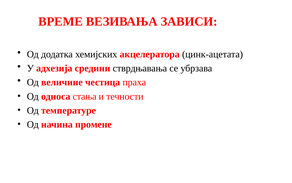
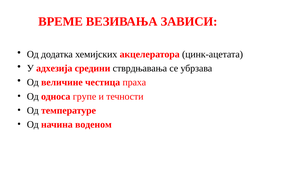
стања: стања -> групе
промене: промене -> воденом
